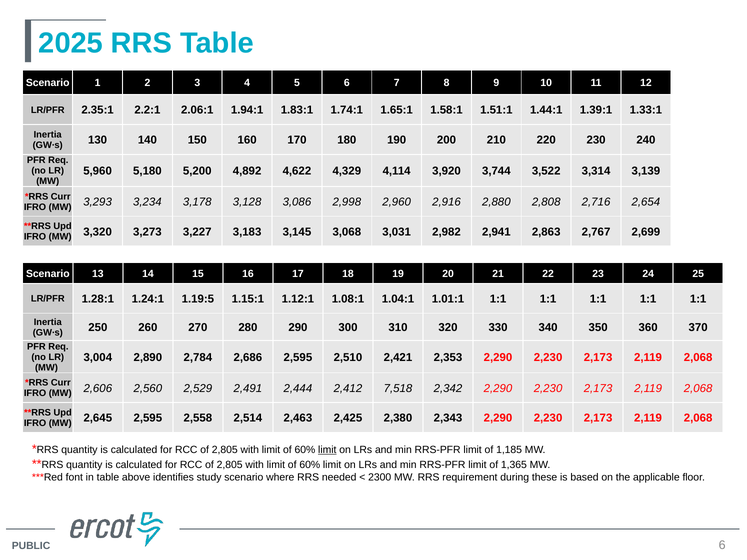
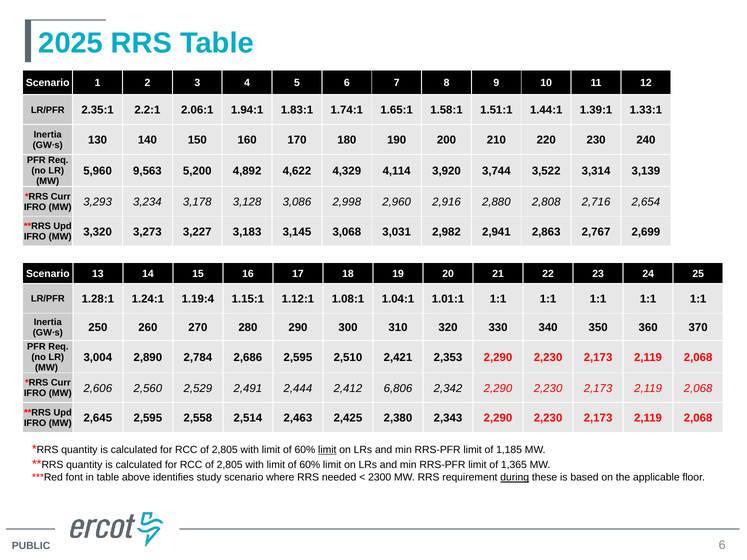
5,180: 5,180 -> 9,563
1.19:5: 1.19:5 -> 1.19:4
7,518: 7,518 -> 6,806
during underline: none -> present
